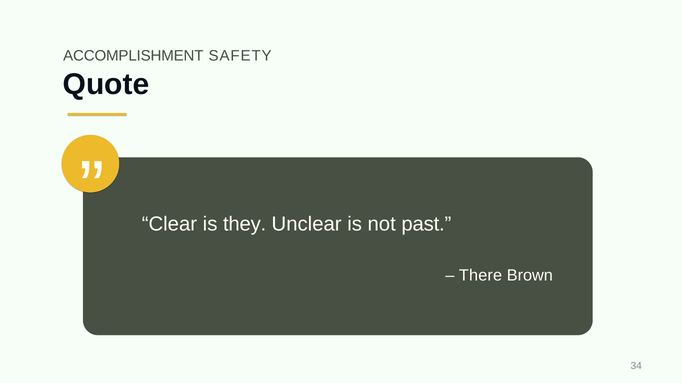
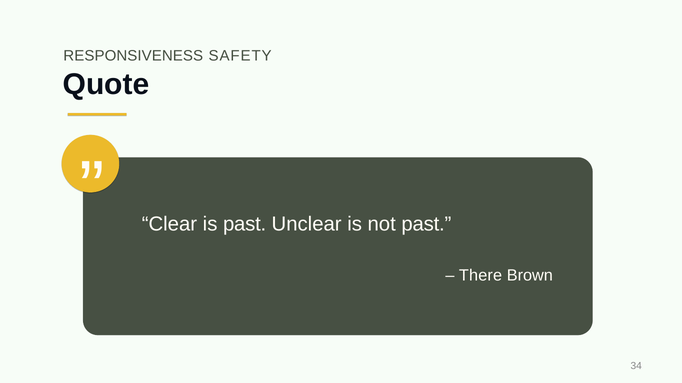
ACCOMPLISHMENT: ACCOMPLISHMENT -> RESPONSIVENESS
is they: they -> past
